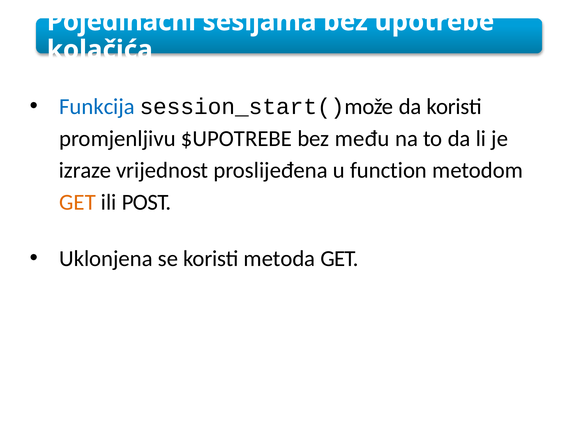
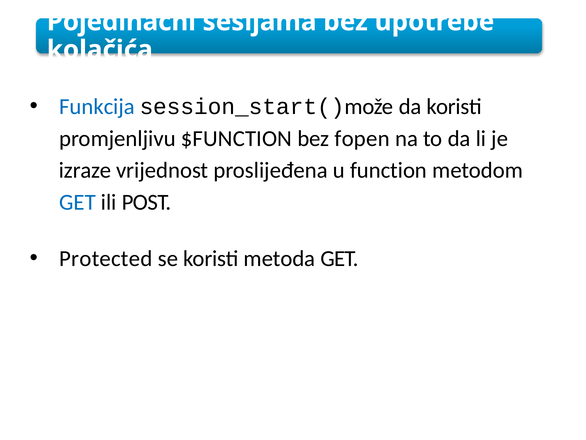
$UPOTREBE: $UPOTREBE -> $FUNCTION
među: među -> fopen
GET at (78, 202) colour: orange -> blue
Uklonjena: Uklonjena -> Protected
